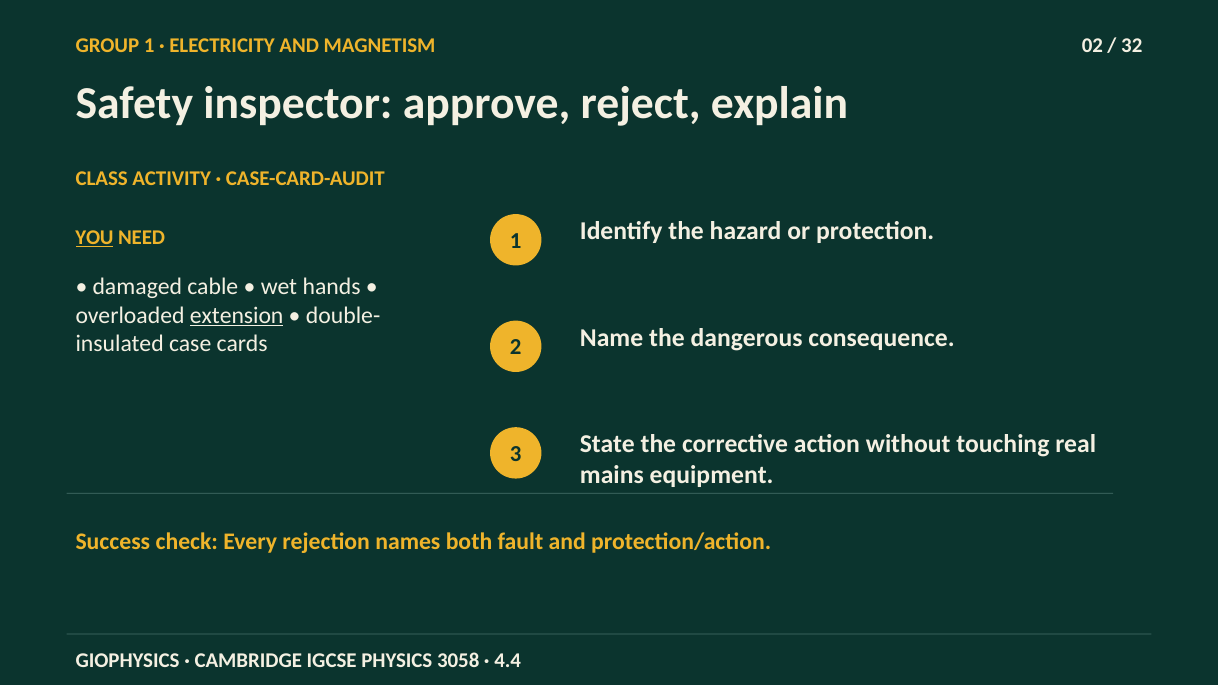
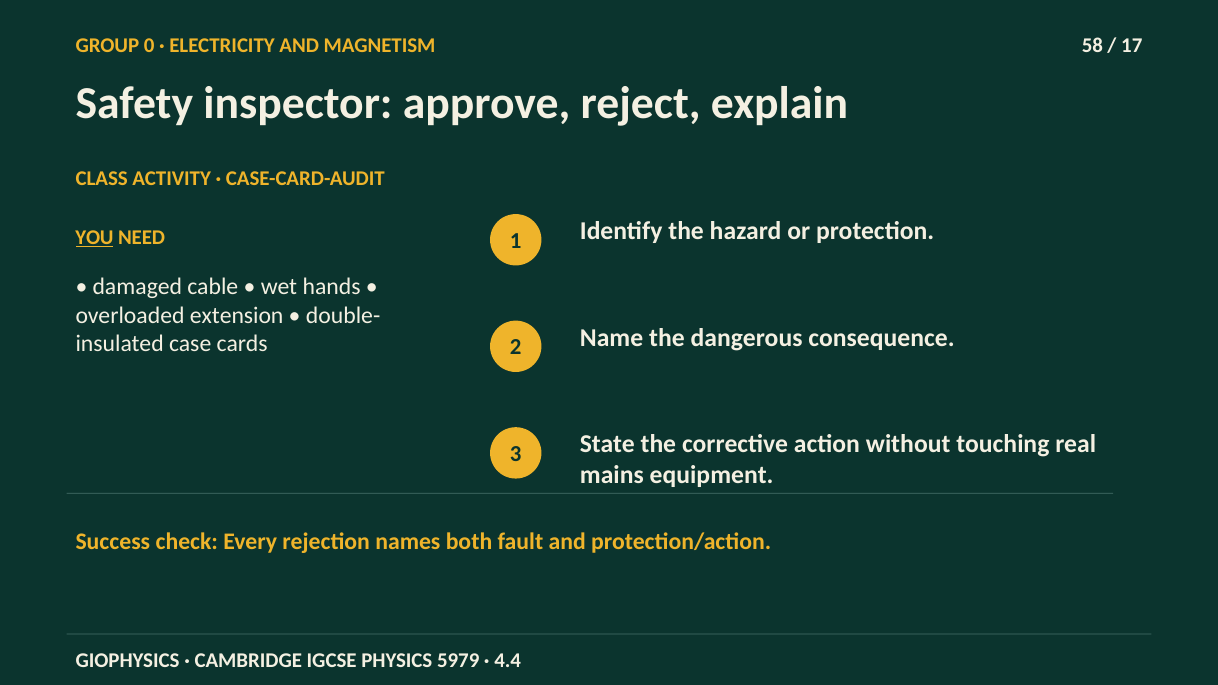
GROUP 1: 1 -> 0
02: 02 -> 58
32: 32 -> 17
extension underline: present -> none
3058: 3058 -> 5979
